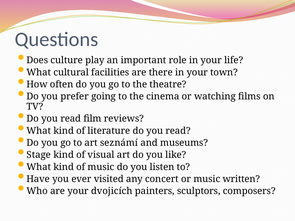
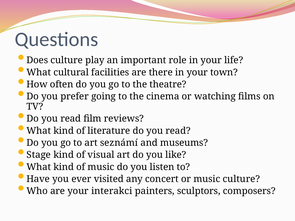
music written: written -> culture
dvojicích: dvojicích -> interakci
